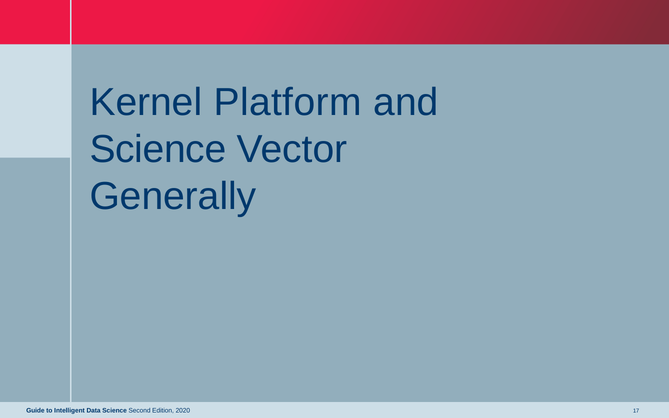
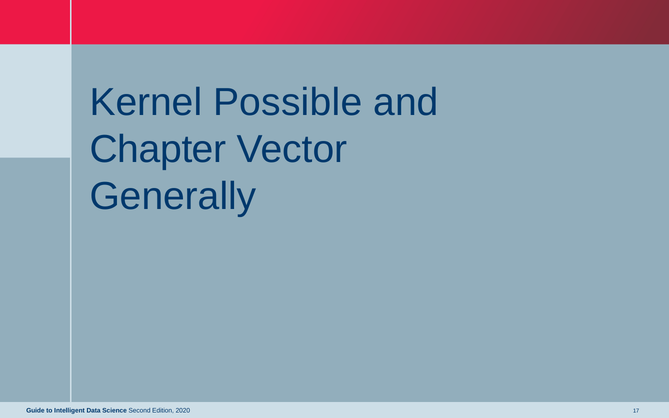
Platform: Platform -> Possible
Science at (158, 149): Science -> Chapter
